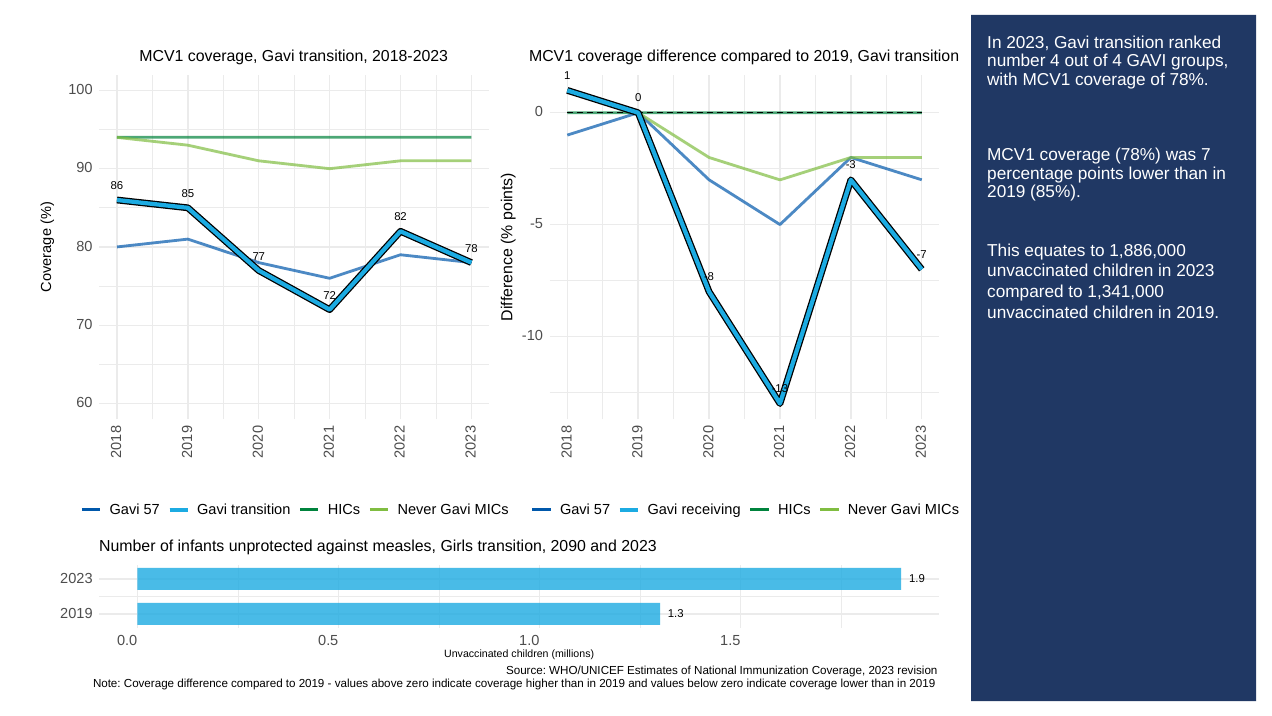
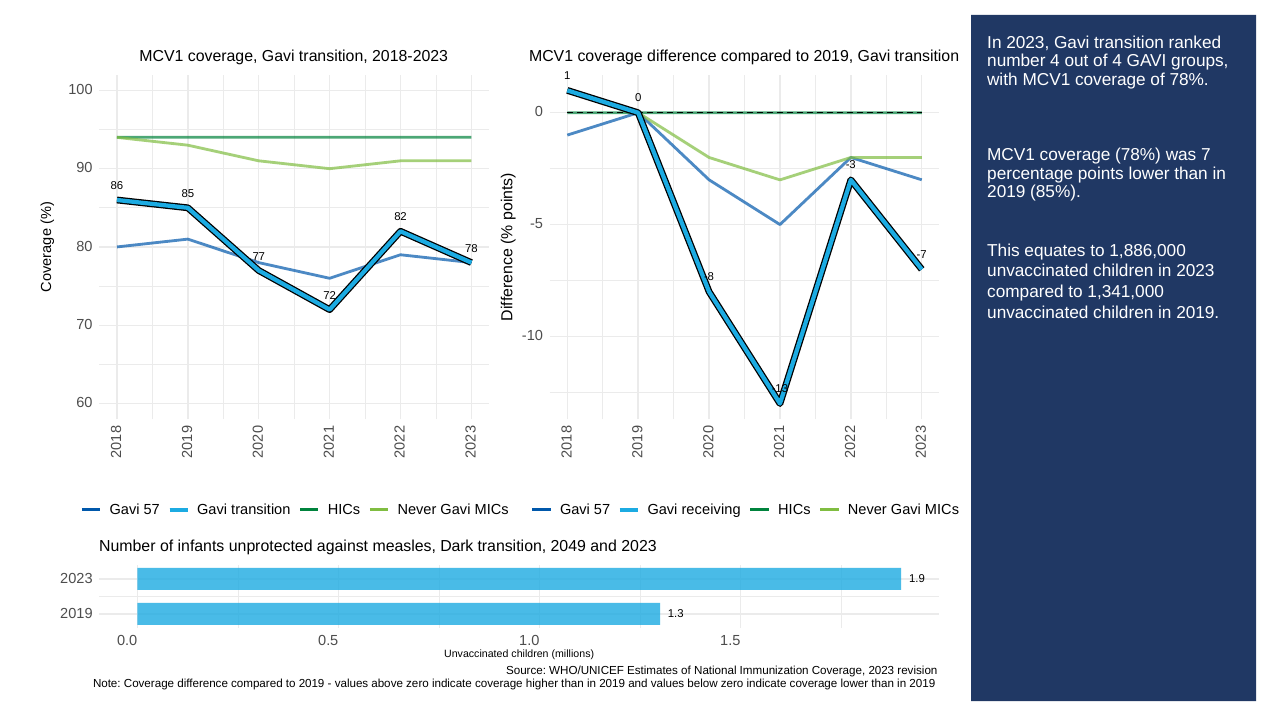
Girls: Girls -> Dark
2090: 2090 -> 2049
